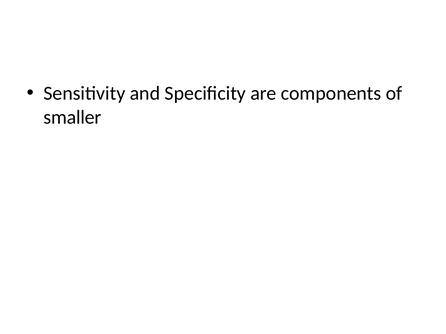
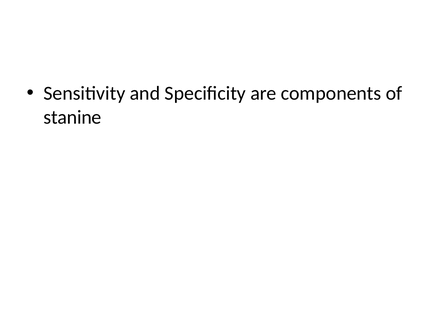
smaller: smaller -> stanine
